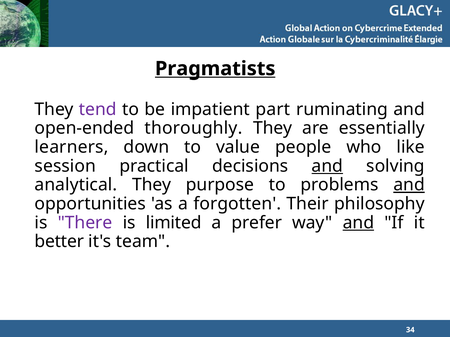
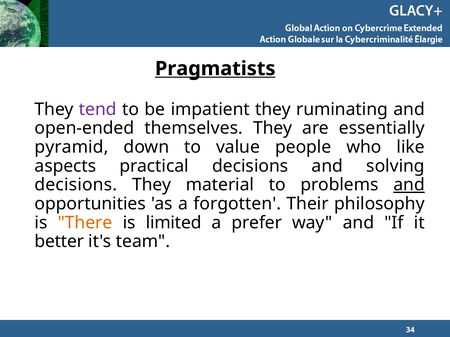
impatient part: part -> they
thoroughly: thoroughly -> themselves
learners: learners -> pyramid
session: session -> aspects
and at (327, 166) underline: present -> none
analytical at (76, 185): analytical -> decisions
purpose: purpose -> material
There colour: purple -> orange
and at (358, 223) underline: present -> none
